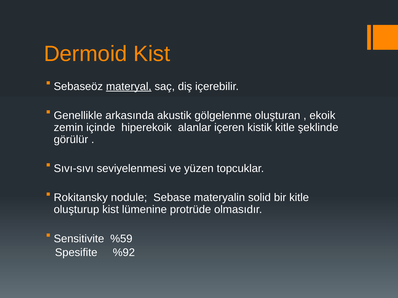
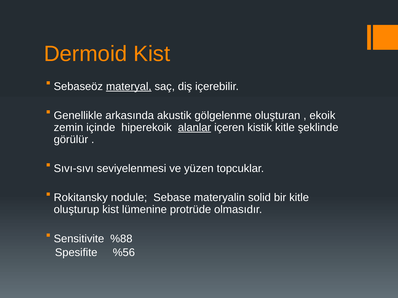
alanlar underline: none -> present
%59: %59 -> %88
%92: %92 -> %56
